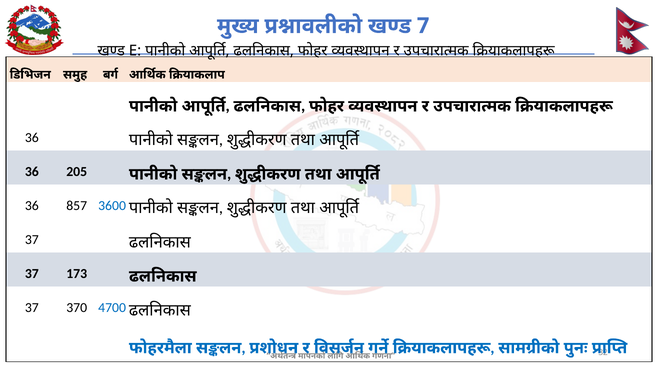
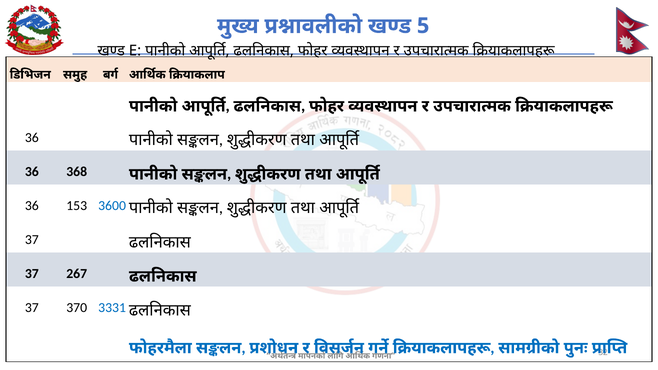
7: 7 -> 5
205: 205 -> 368
857: 857 -> 153
173: 173 -> 267
4700: 4700 -> 3331
